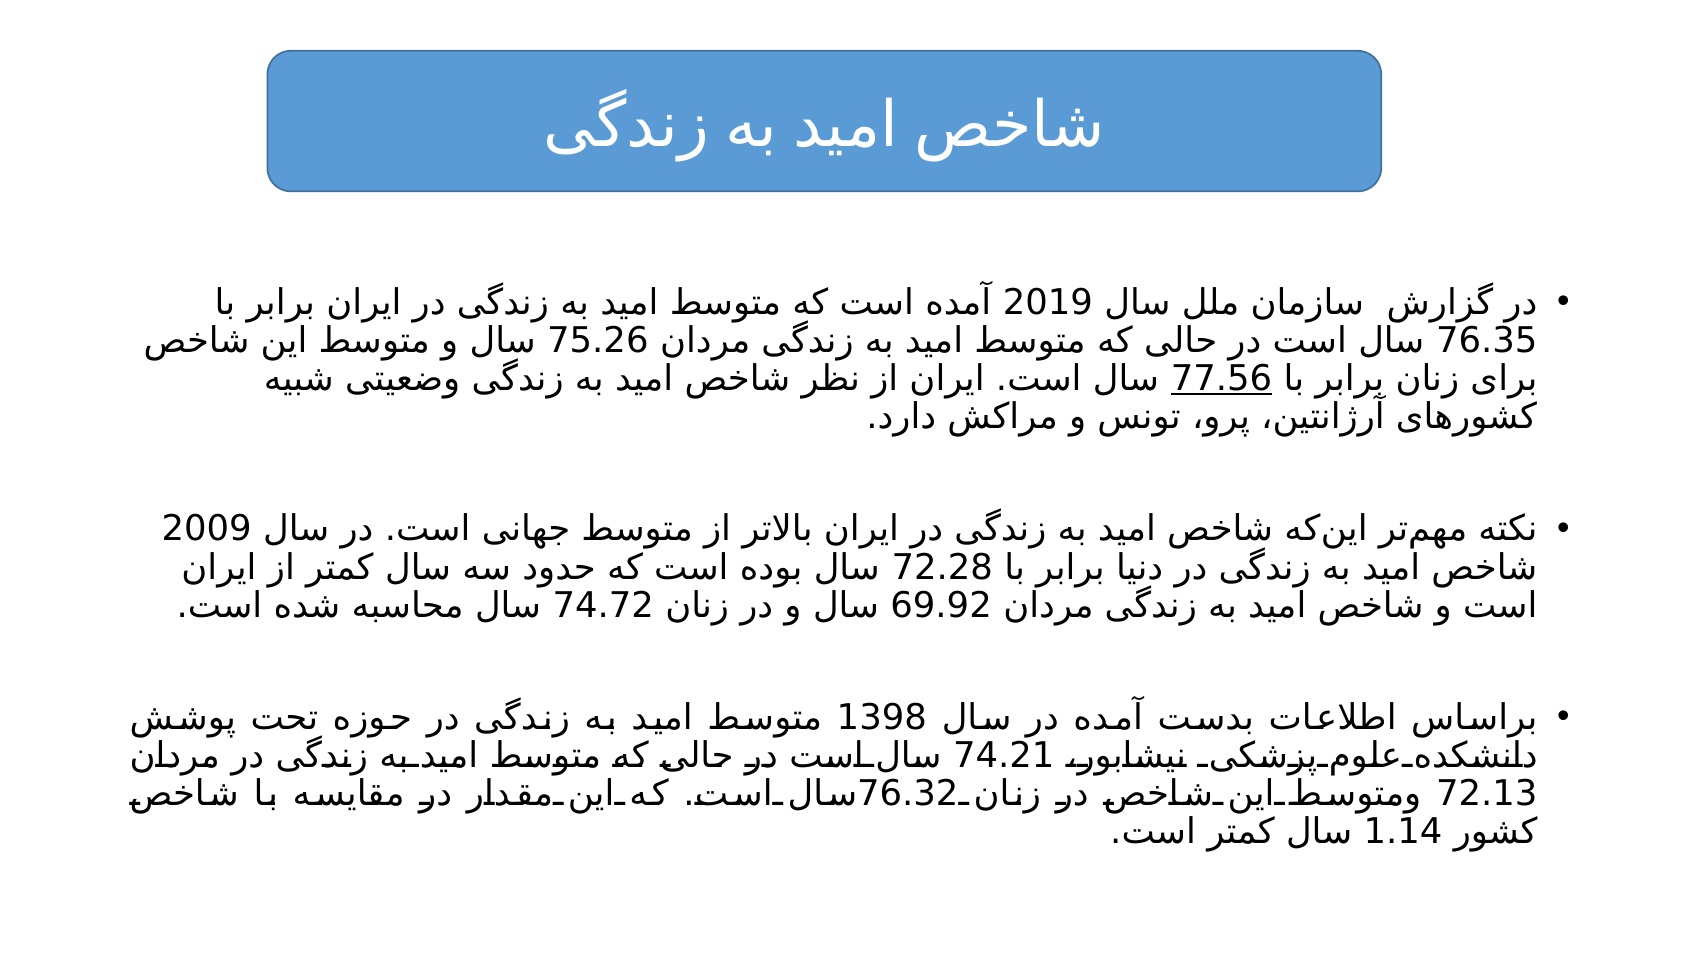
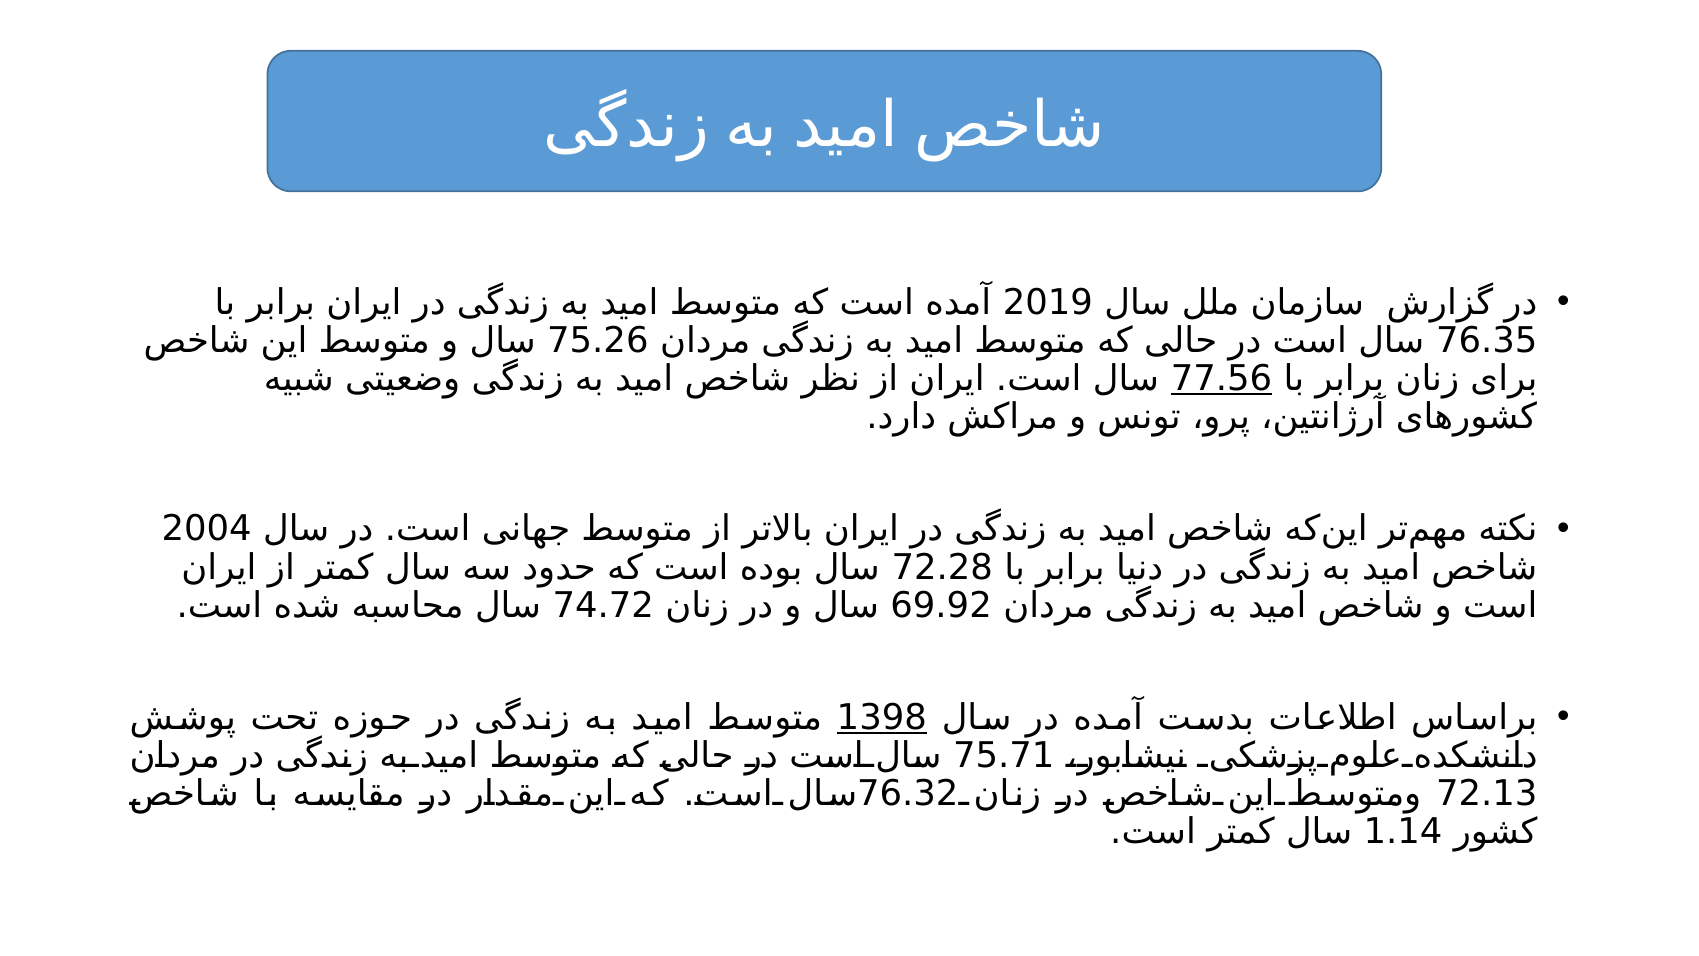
2009: 2009 -> 2004
1398 underline: none -> present
74.21: 74.21 -> 75.71
